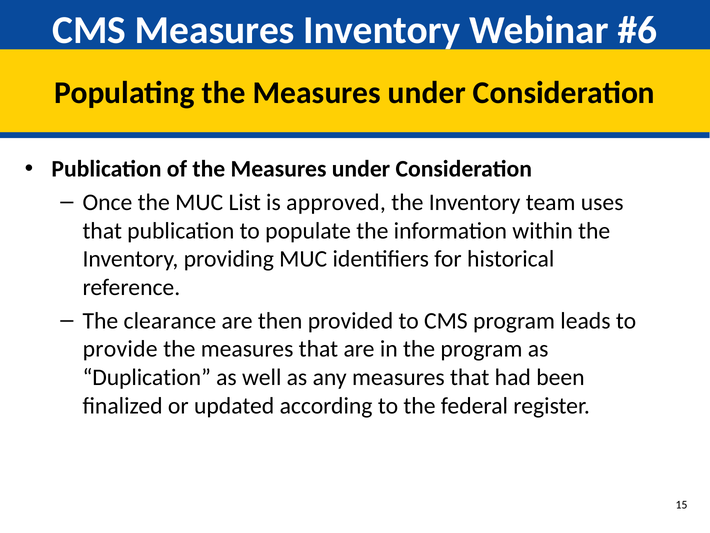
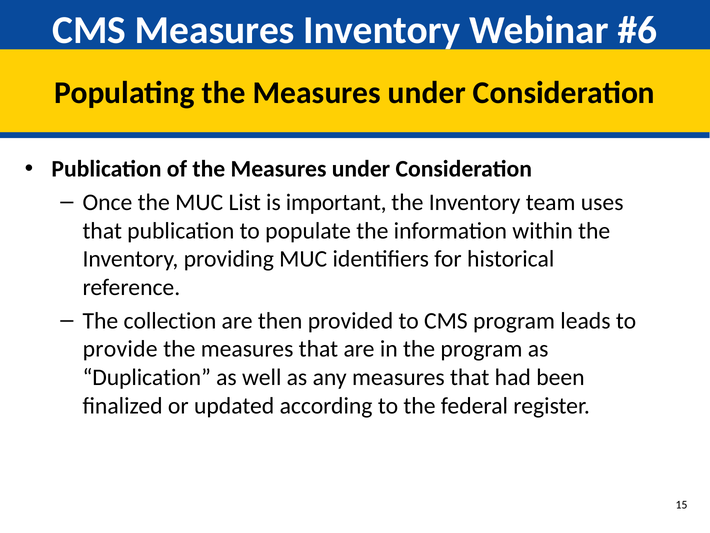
approved: approved -> important
clearance: clearance -> collection
